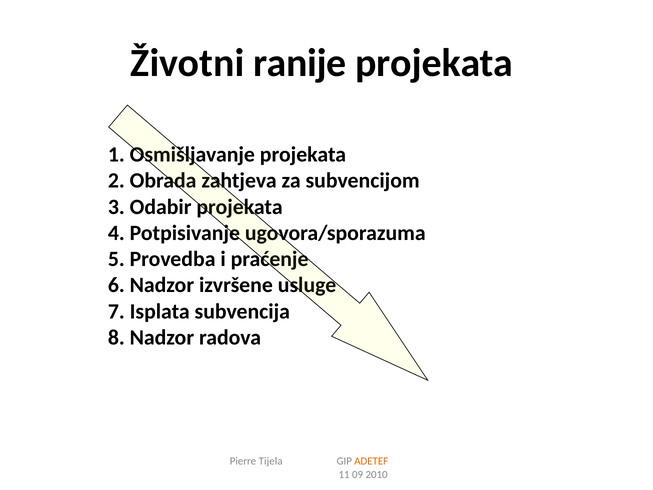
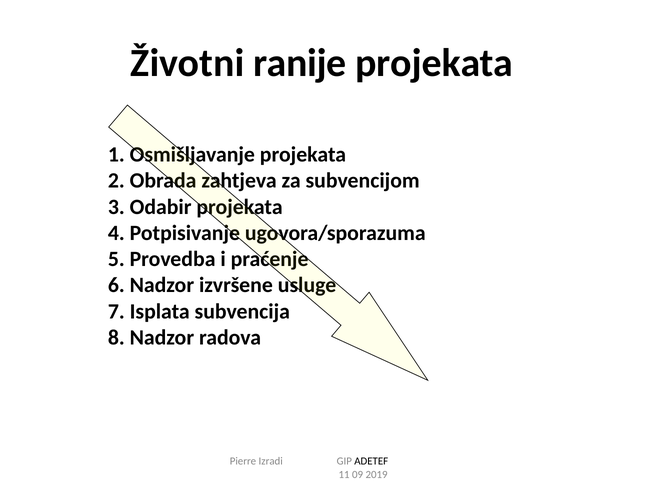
Tijela: Tijela -> Izradi
ADETEF colour: orange -> black
2010: 2010 -> 2019
